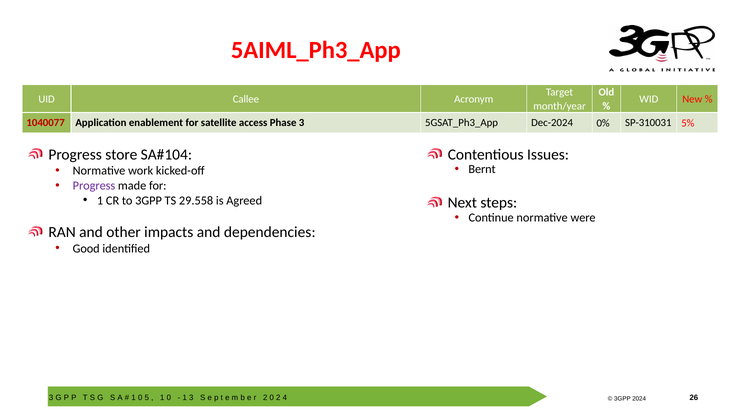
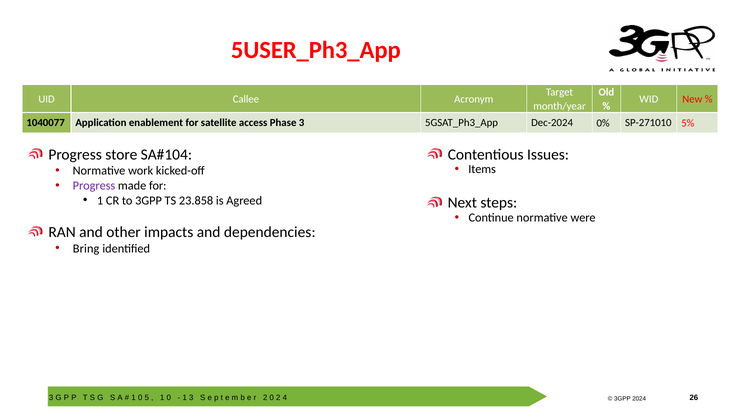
5AIML_Ph3_App: 5AIML_Ph3_App -> 5USER_Ph3_App
1040077 colour: red -> black
SP-310031: SP-310031 -> SP-271010
Bernt: Bernt -> Items
29.558: 29.558 -> 23.858
Good: Good -> Bring
